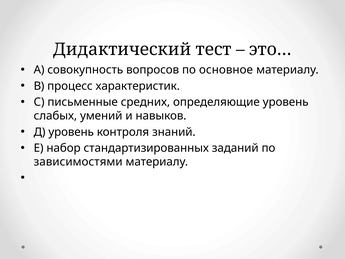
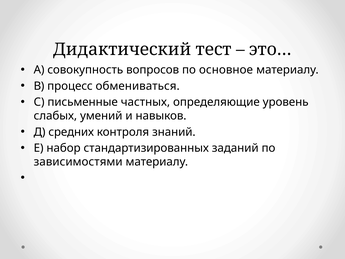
характеристик: характеристик -> обмениваться
средних: средних -> частных
Д уровень: уровень -> средних
